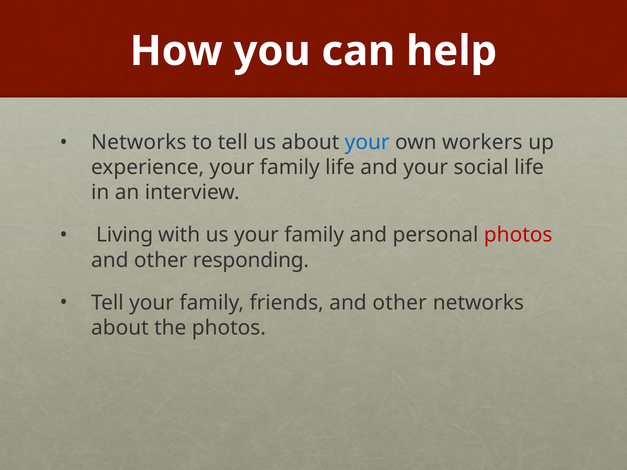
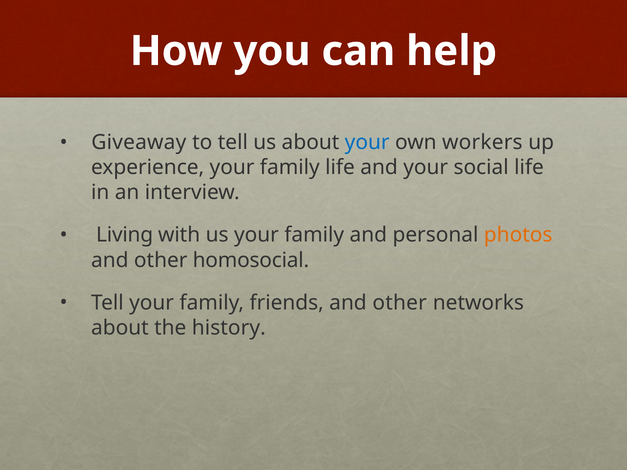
Networks at (139, 143): Networks -> Giveaway
photos at (518, 235) colour: red -> orange
responding: responding -> homosocial
the photos: photos -> history
